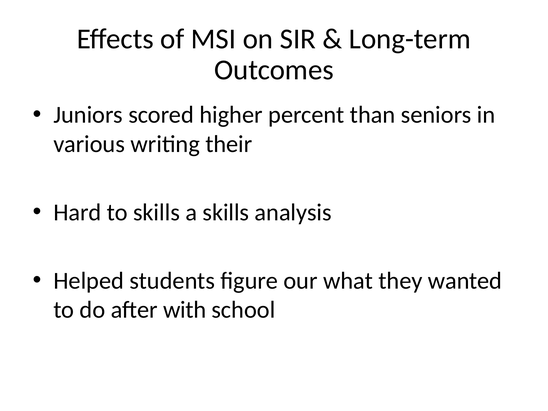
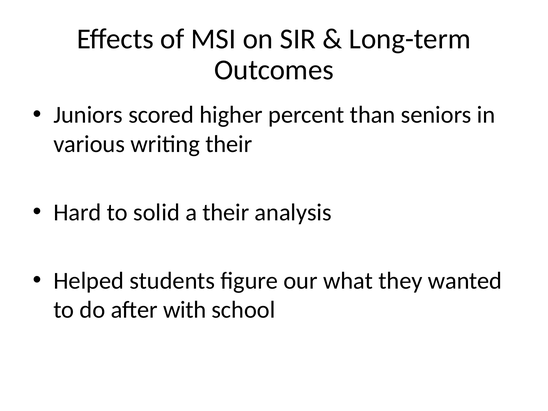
to skills: skills -> solid
a skills: skills -> their
